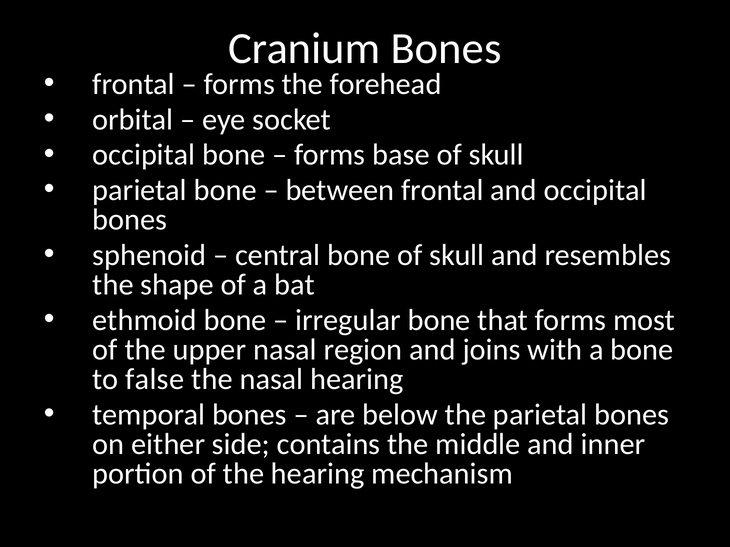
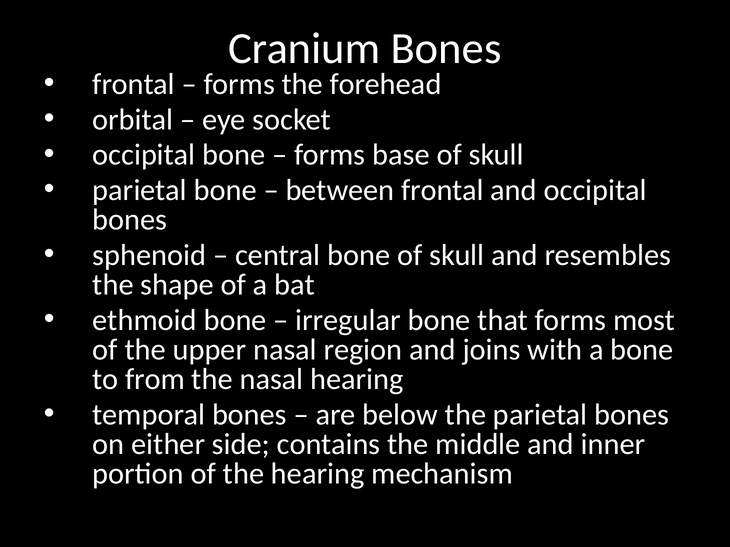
false: false -> from
